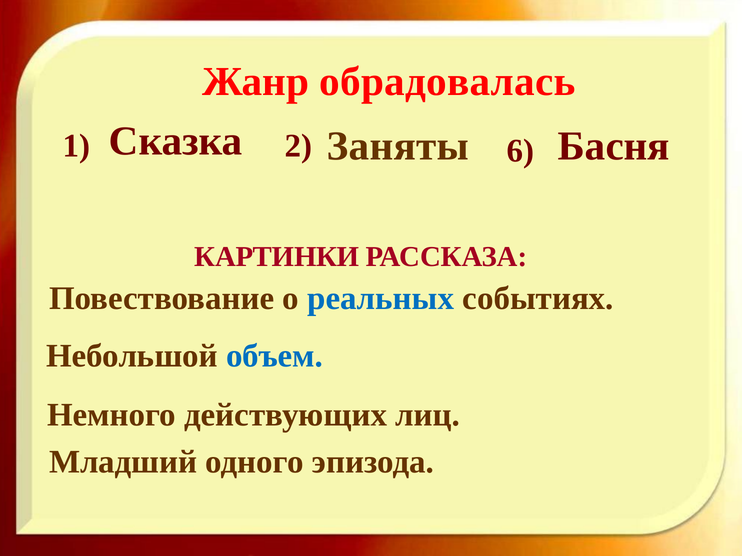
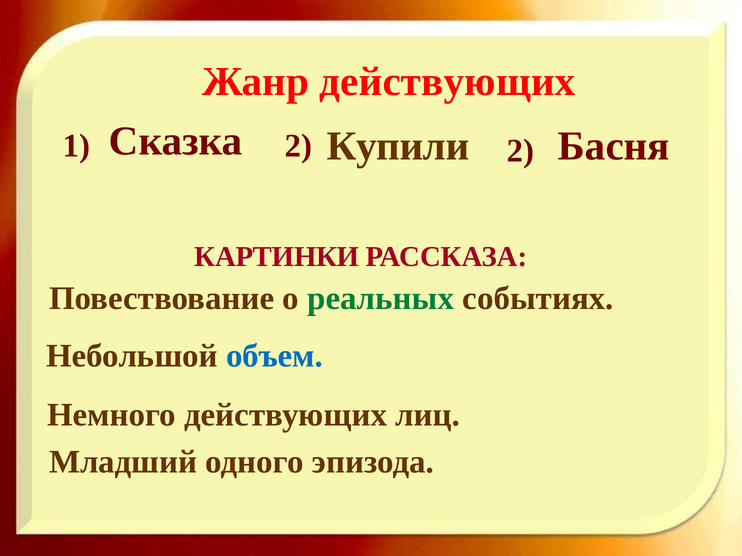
Жанр обрадовалась: обрадовалась -> действующих
Заняты: Заняты -> Купили
2 6: 6 -> 2
реальных colour: blue -> green
